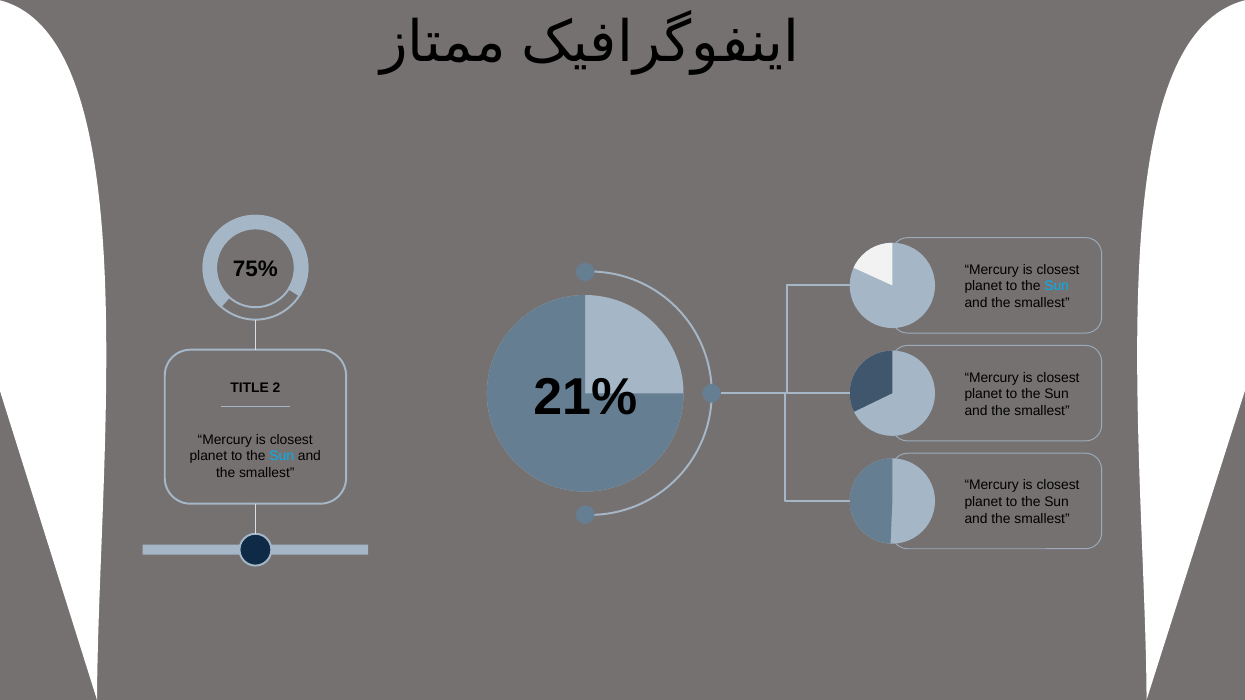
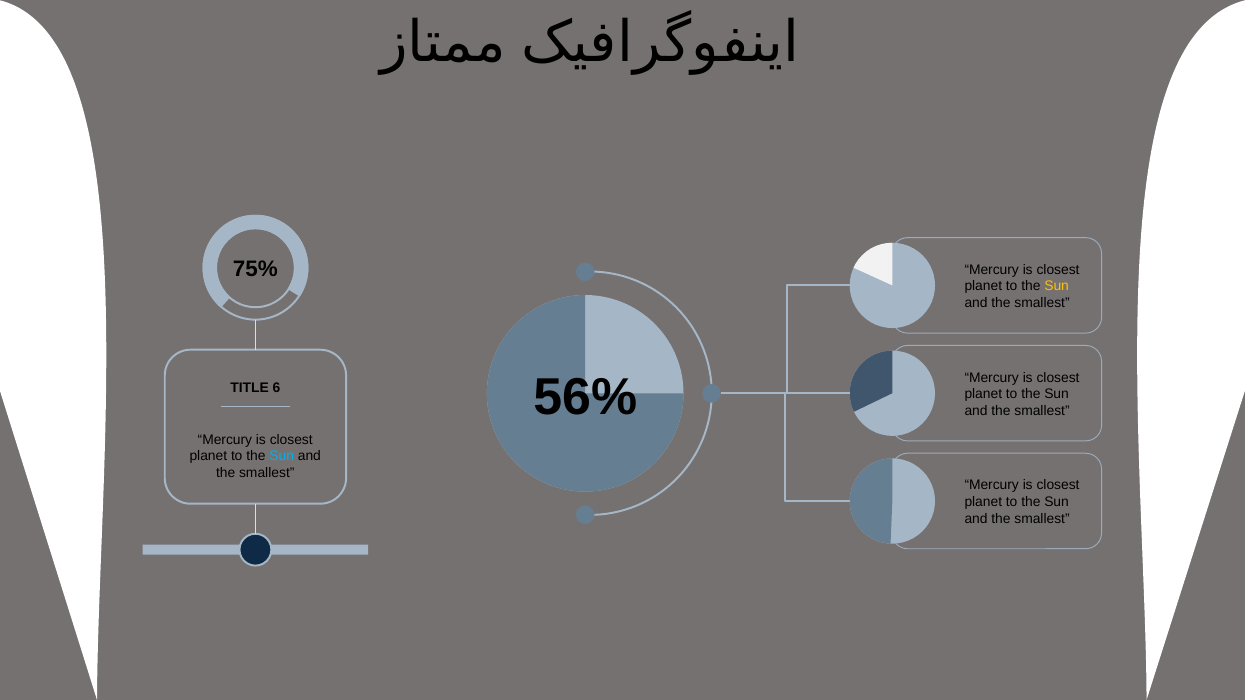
Sun at (1057, 287) colour: light blue -> yellow
21%: 21% -> 56%
2: 2 -> 6
